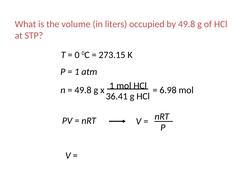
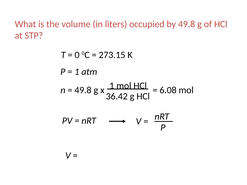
6.98: 6.98 -> 6.08
36.41: 36.41 -> 36.42
